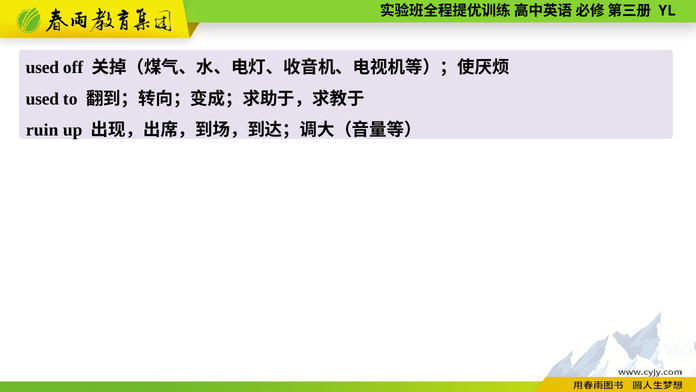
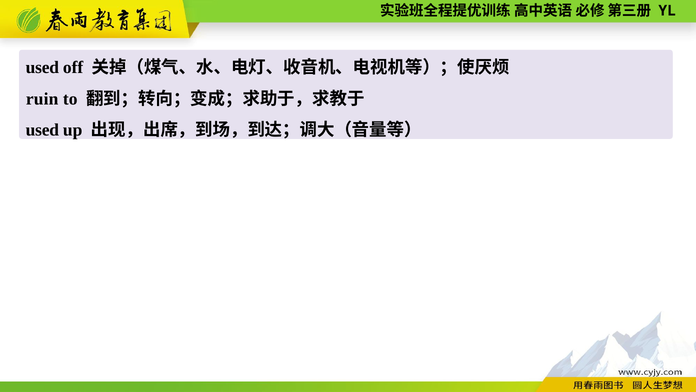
used at (42, 99): used -> ruin
ruin at (42, 130): ruin -> used
